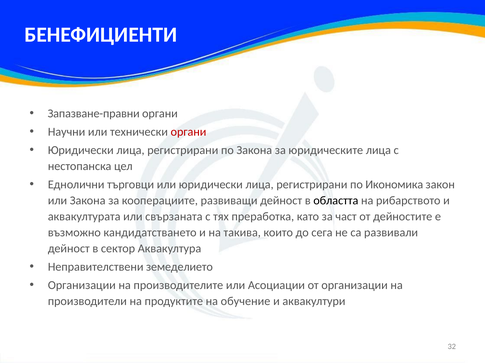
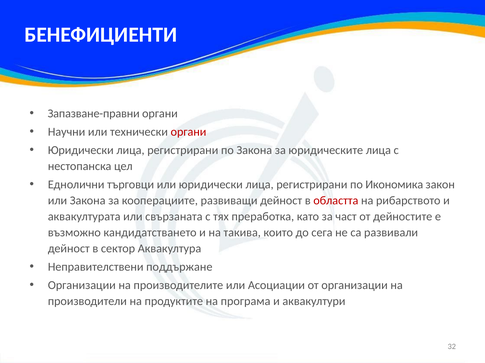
областта colour: black -> red
земеделието: земеделието -> поддържане
обучение: обучение -> програма
